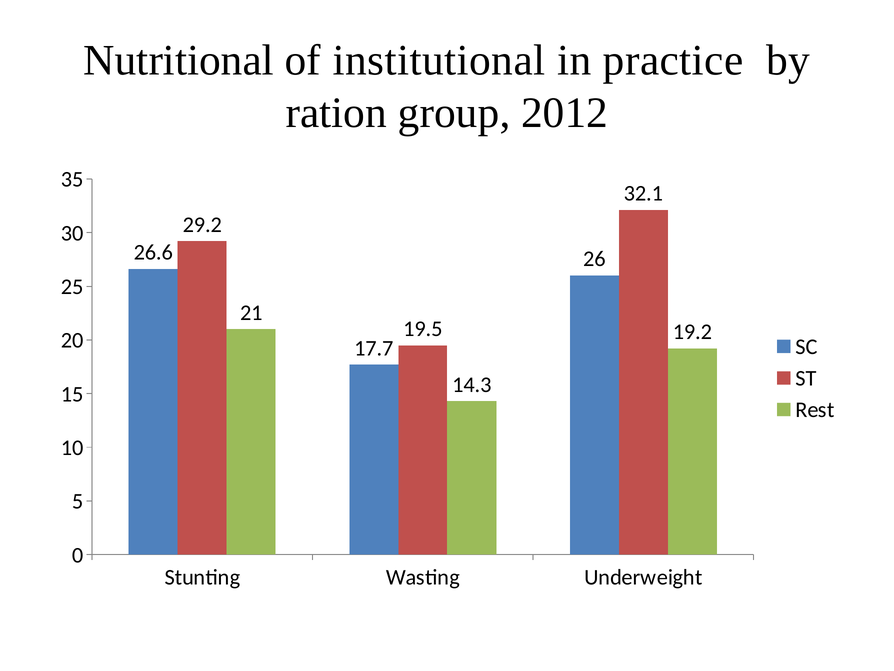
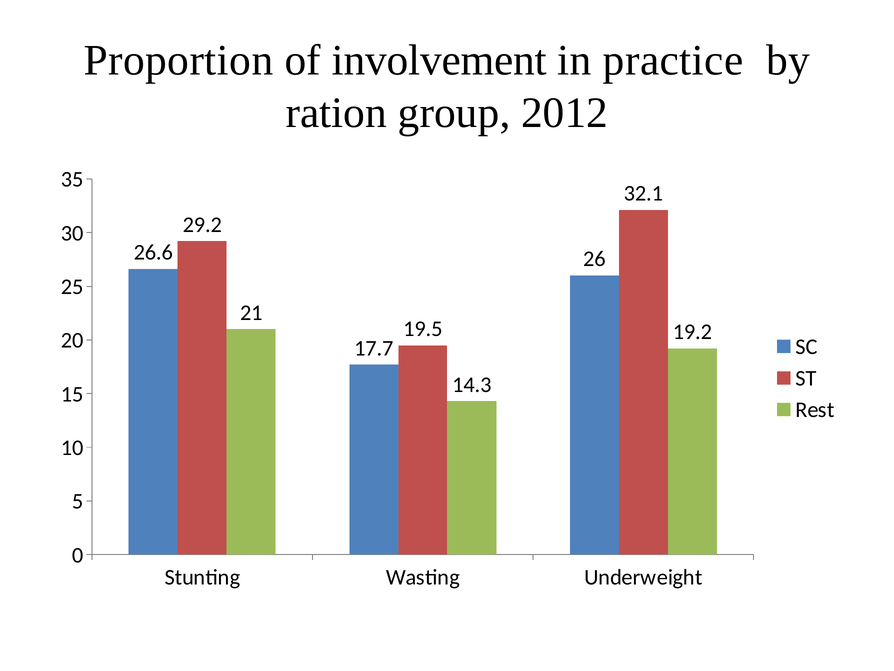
Nutritional: Nutritional -> Proportion
institutional: institutional -> involvement
